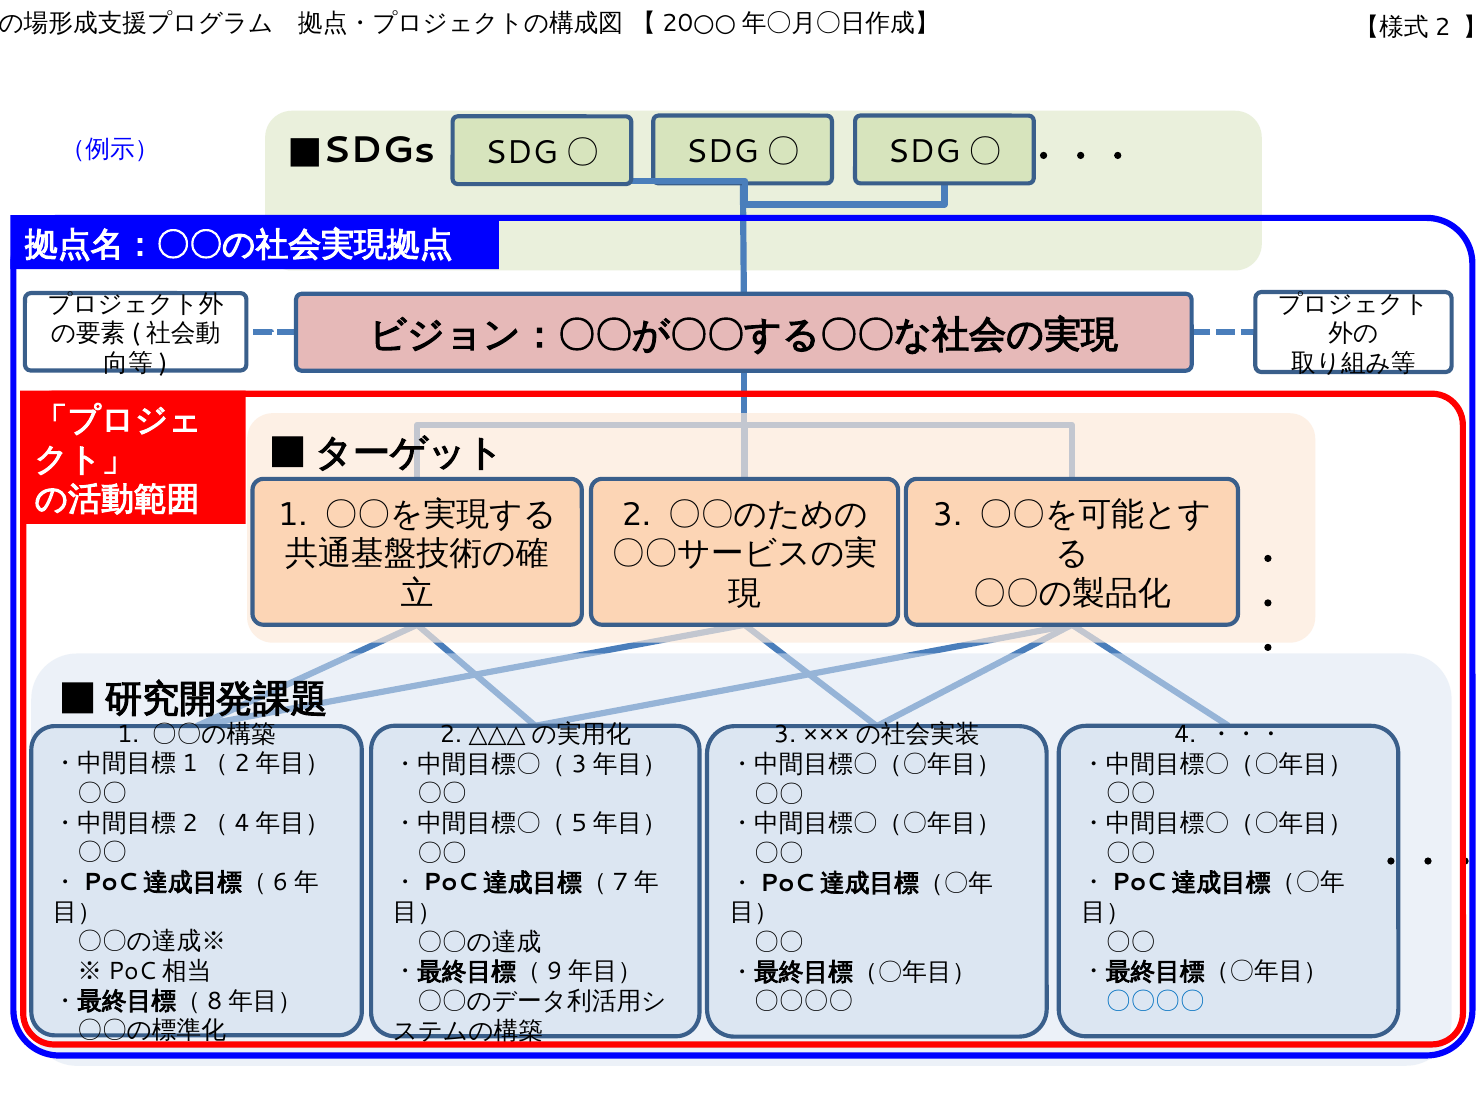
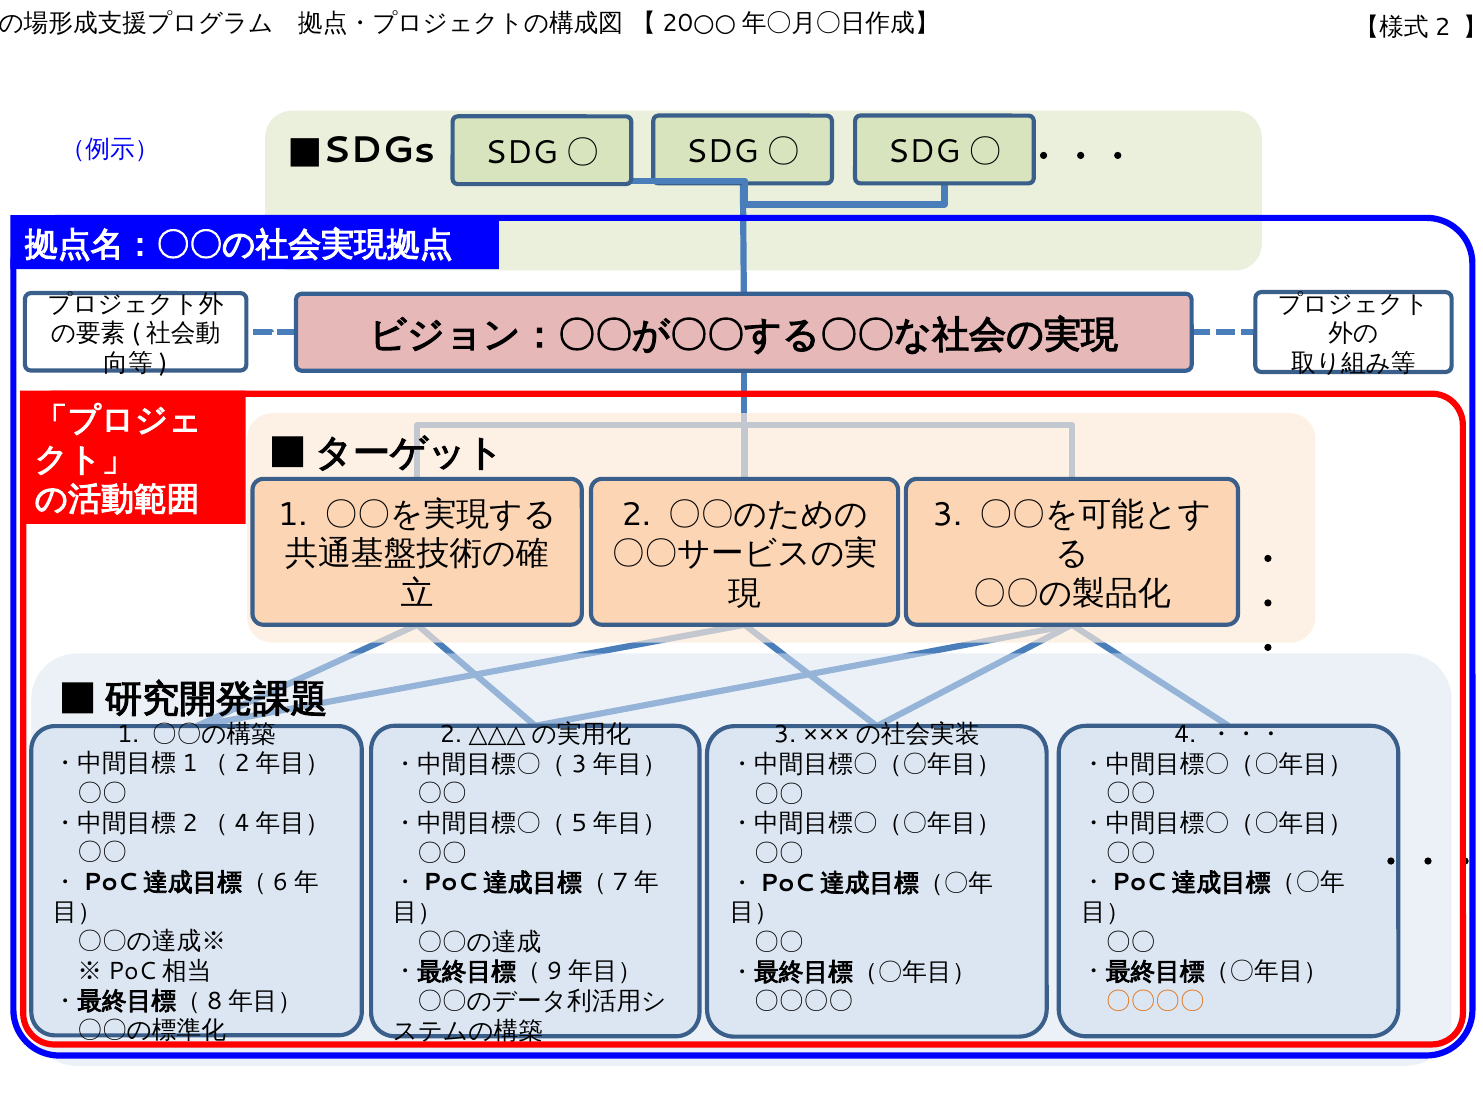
〇〇〇〇 at (1155, 1002) colour: blue -> orange
